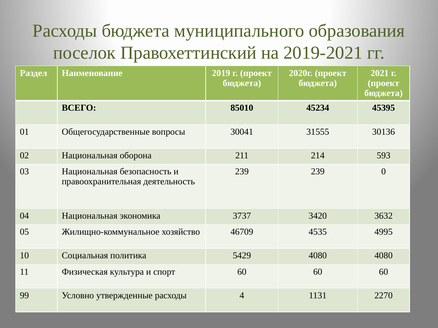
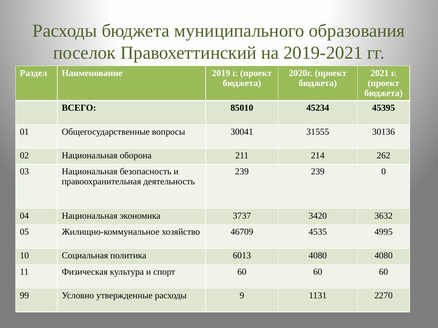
593: 593 -> 262
5429: 5429 -> 6013
4: 4 -> 9
